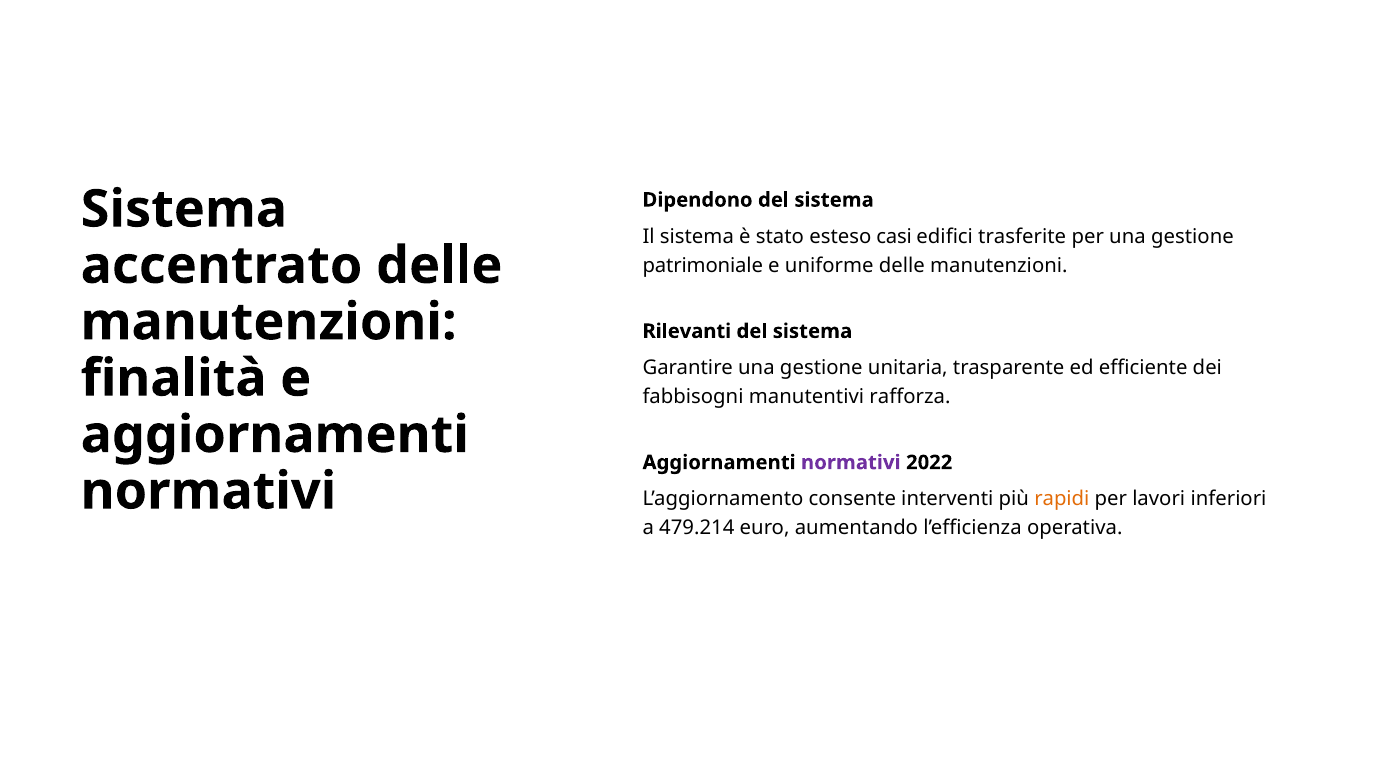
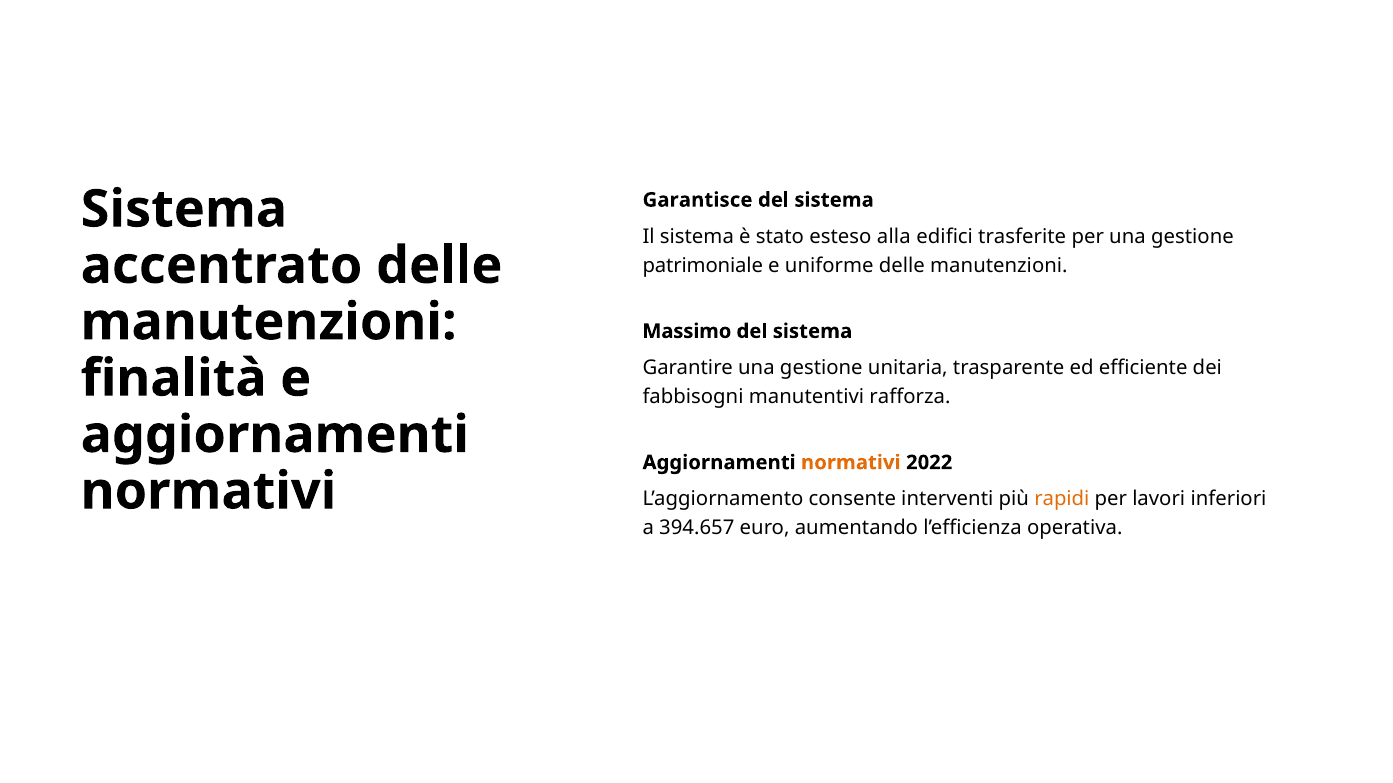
Dipendono: Dipendono -> Garantisce
casi: casi -> alla
Rilevanti: Rilevanti -> Massimo
normativi at (851, 463) colour: purple -> orange
479.214: 479.214 -> 394.657
